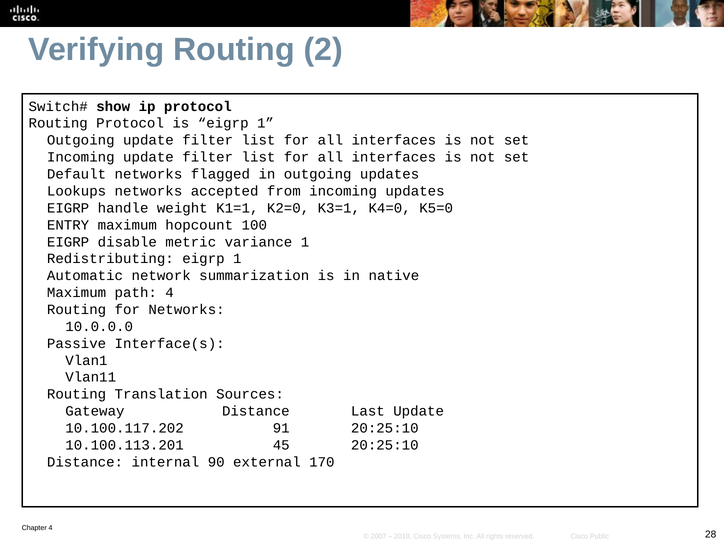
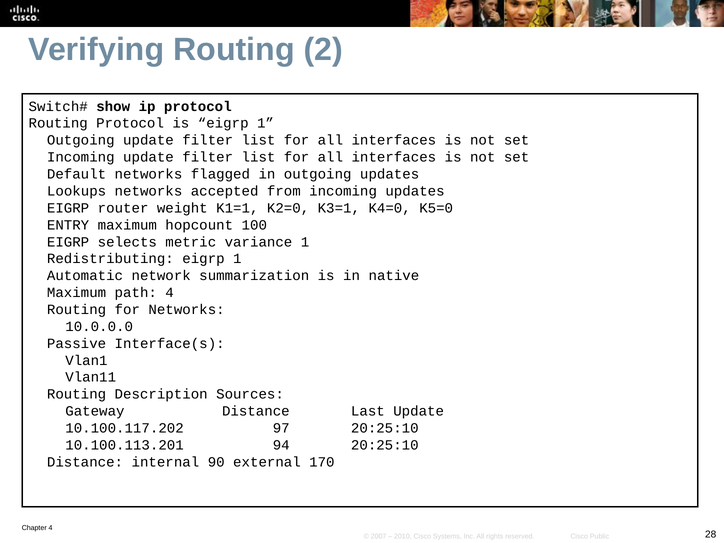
handle: handle -> router
disable: disable -> selects
Translation: Translation -> Description
91: 91 -> 97
45: 45 -> 94
